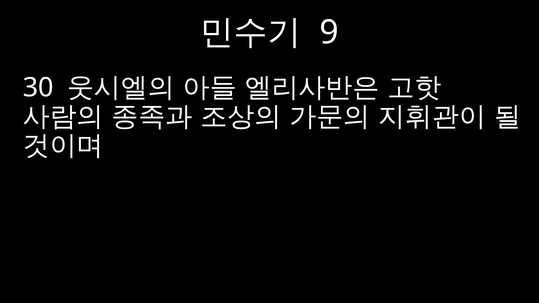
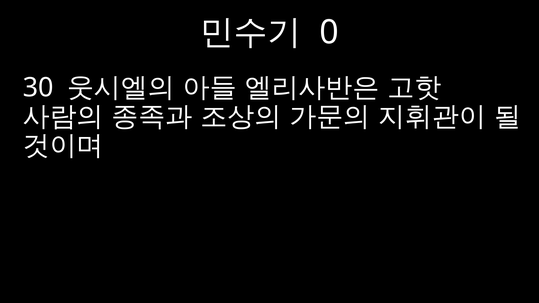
9: 9 -> 0
